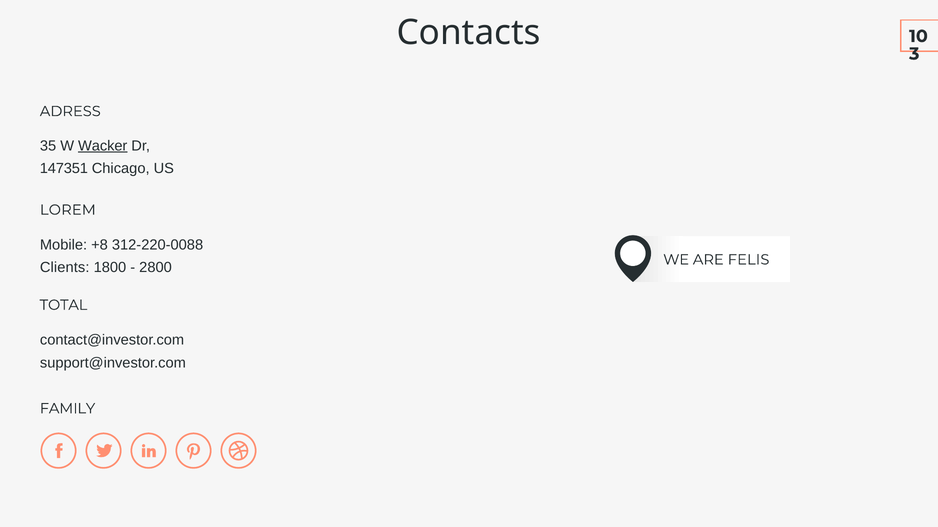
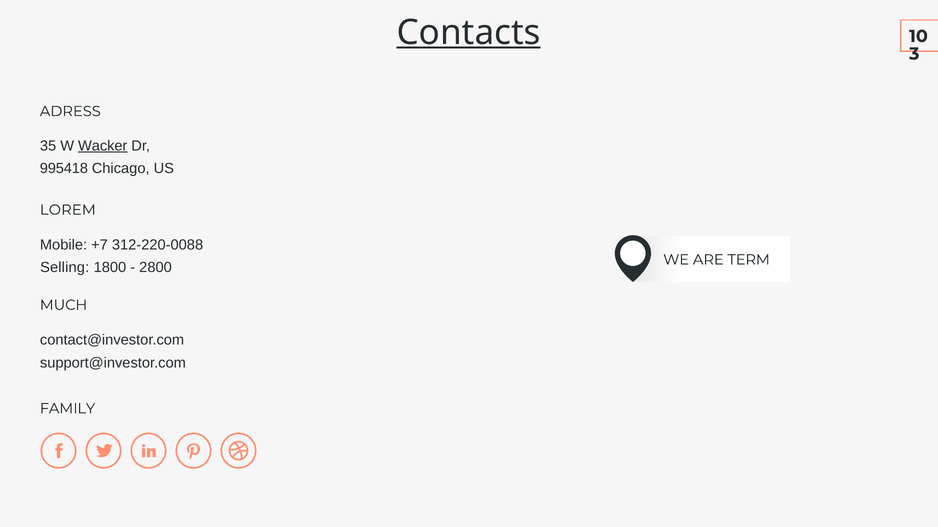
Contacts underline: none -> present
147351: 147351 -> 995418
+8: +8 -> +7
FELIS: FELIS -> TERM
Clients: Clients -> Selling
TOTAL: TOTAL -> MUCH
